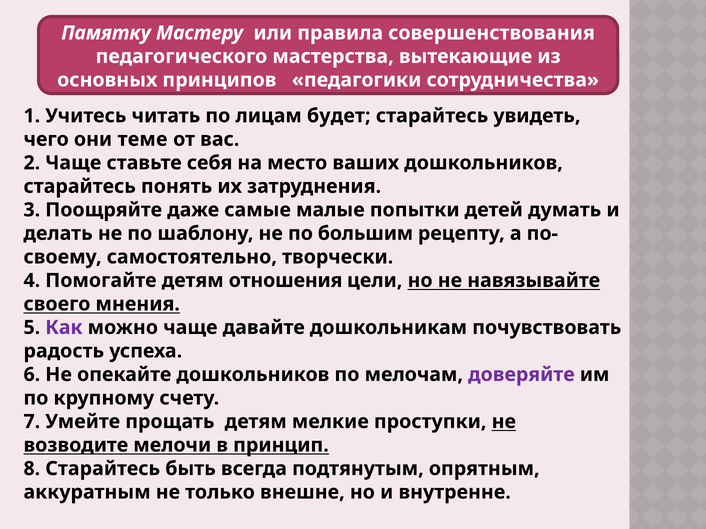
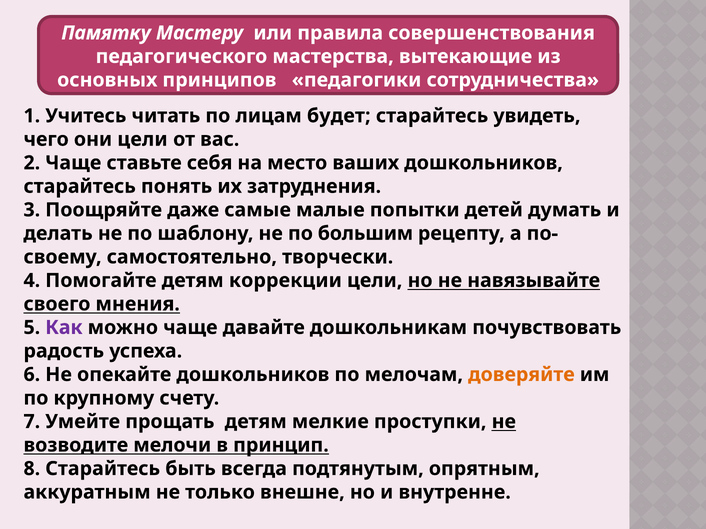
они теме: теме -> цели
отношения: отношения -> коррекции
доверяйте colour: purple -> orange
